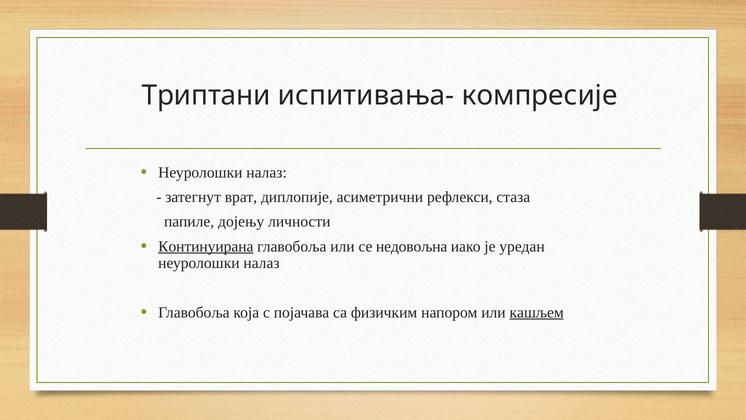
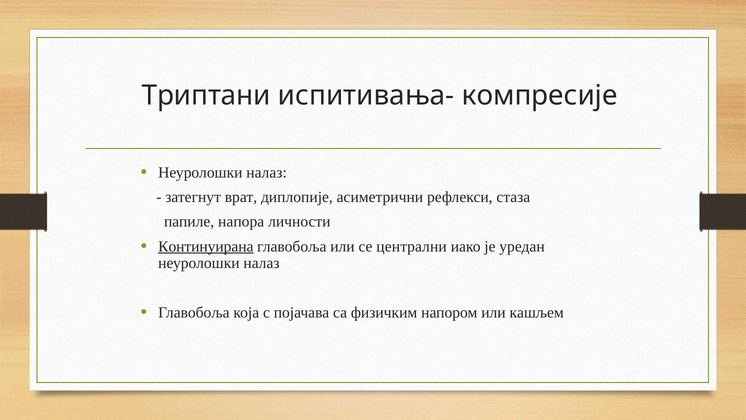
дојењу: дојењу -> напора
недовољна: недовољна -> централни
кашљем underline: present -> none
